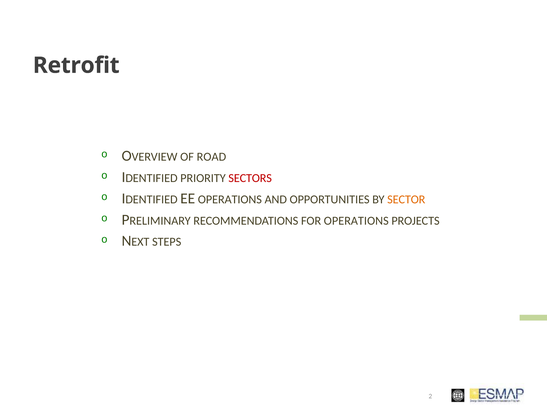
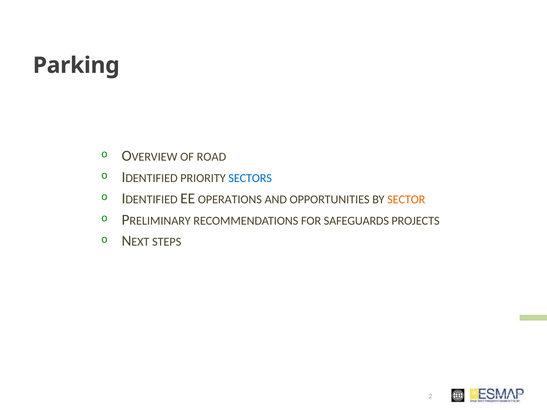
Retrofit: Retrofit -> Parking
SECTORS colour: red -> blue
FOR OPERATIONS: OPERATIONS -> SAFEGUARDS
